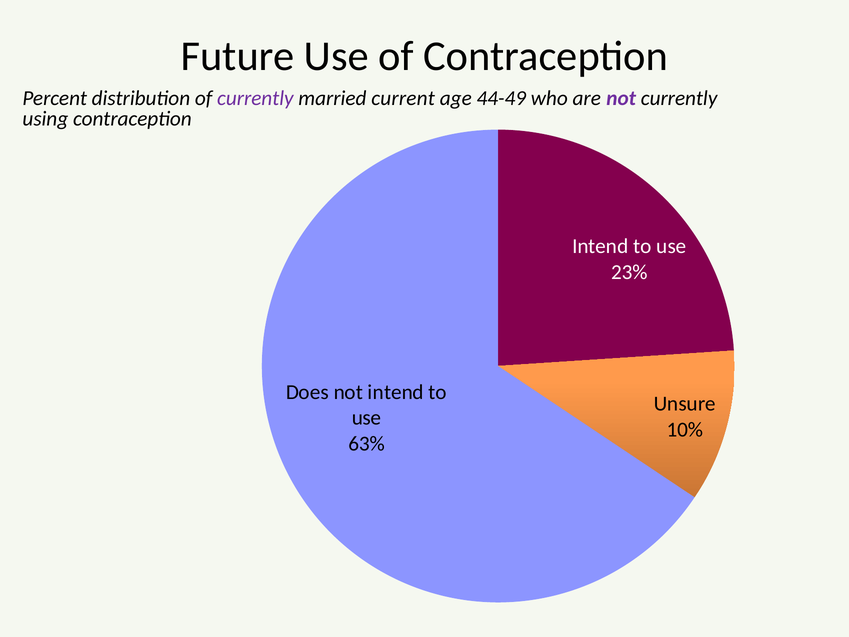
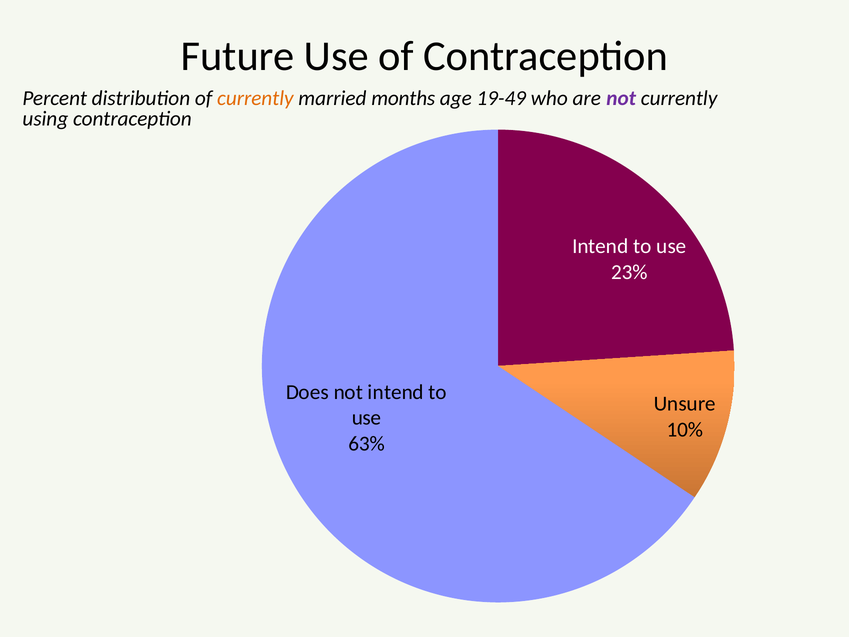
currently at (255, 98) colour: purple -> orange
current: current -> months
44-49: 44-49 -> 19-49
